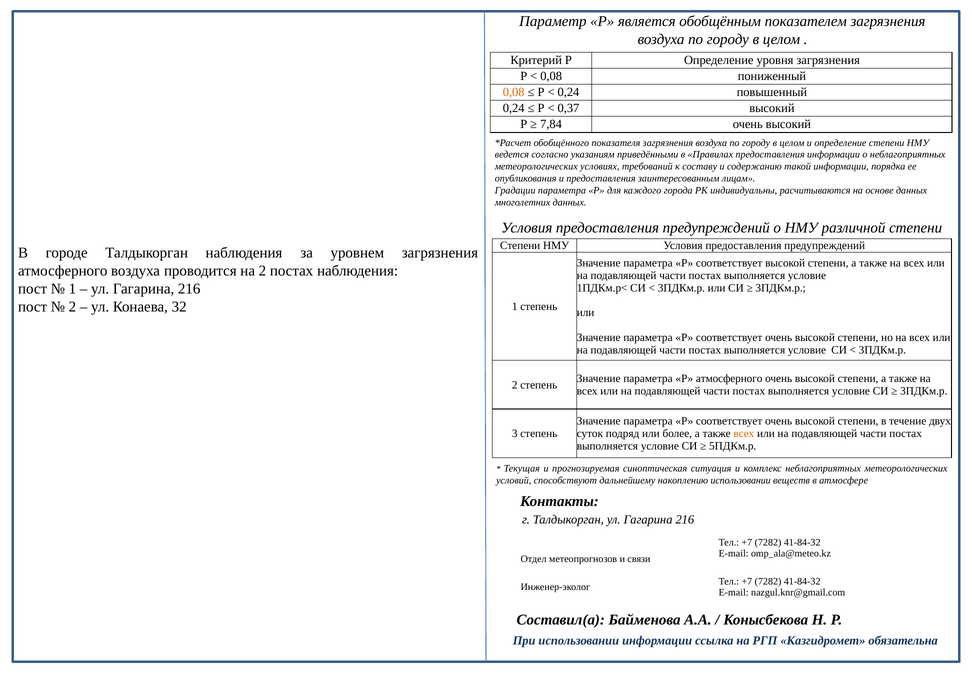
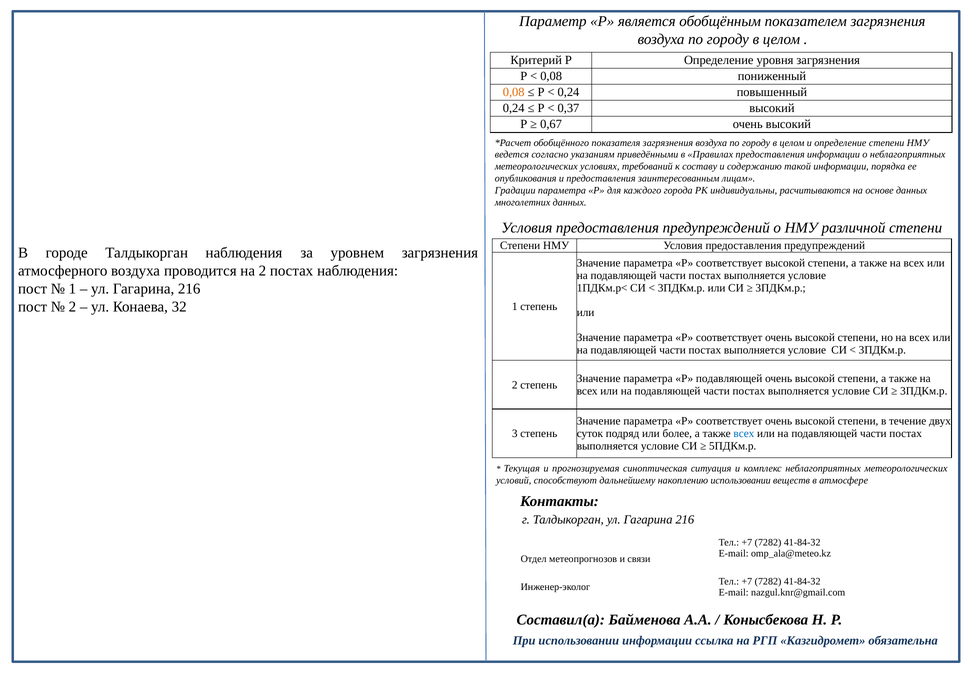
7,84: 7,84 -> 0,67
Р атмосферного: атмосферного -> подавляющей
всех at (744, 433) colour: orange -> blue
